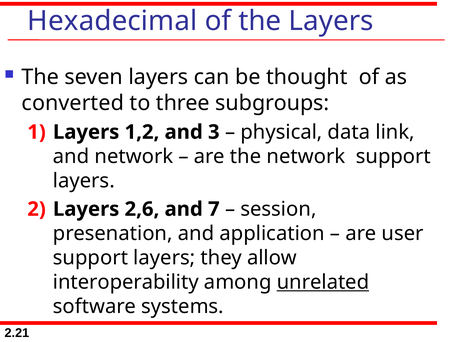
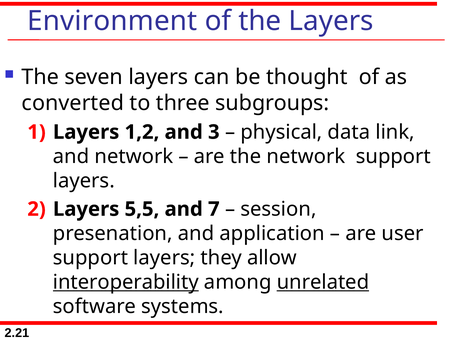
Hexadecimal: Hexadecimal -> Environment
2,6: 2,6 -> 5,5
interoperability underline: none -> present
